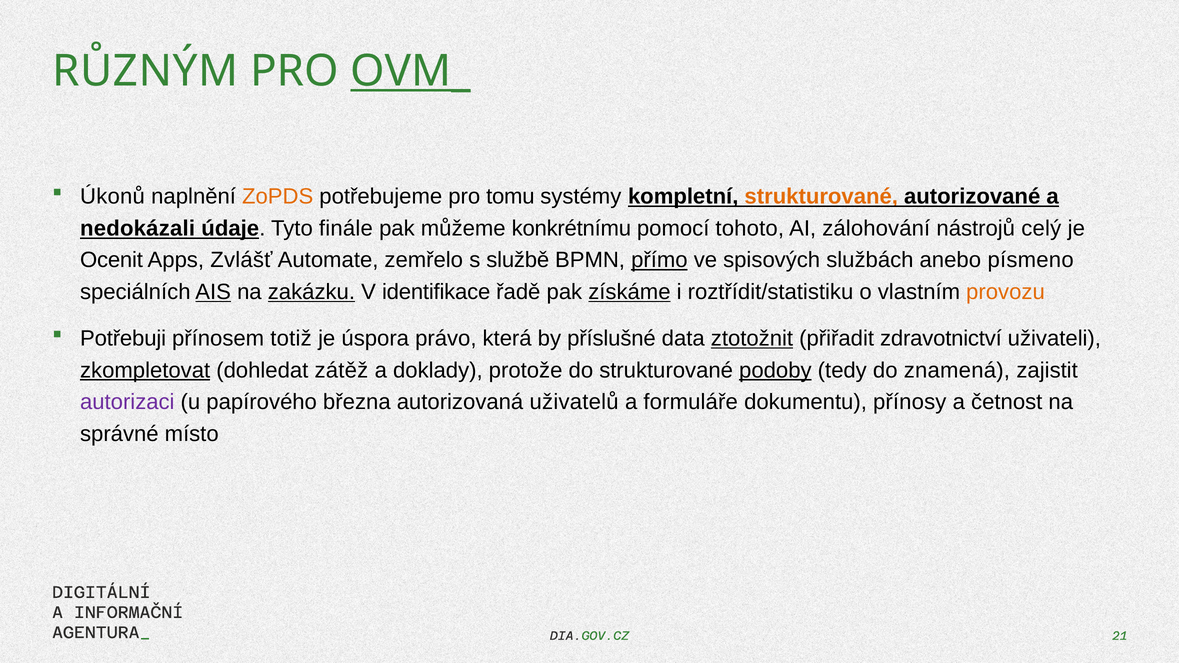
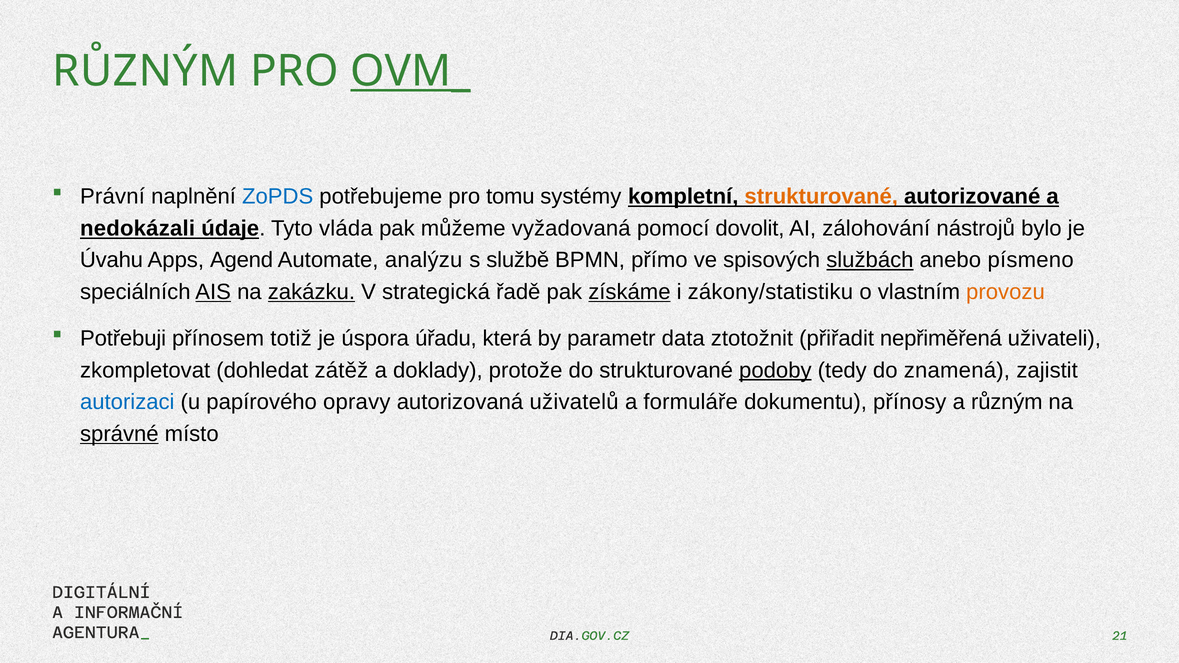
Úkonů: Úkonů -> Právní
ZoPDS colour: orange -> blue
finále: finále -> vláda
konkrétnímu: konkrétnímu -> vyžadovaná
tohoto: tohoto -> dovolit
celý: celý -> bylo
Ocenit: Ocenit -> Úvahu
Zvlášť: Zvlášť -> Agend
zemřelo: zemřelo -> analýzu
přímo underline: present -> none
službách underline: none -> present
identifikace: identifikace -> strategická
roztřídit/statistiku: roztřídit/statistiku -> zákony/statistiku
právo: právo -> úřadu
příslušné: příslušné -> parametr
ztotožnit underline: present -> none
zdravotnictví: zdravotnictví -> nepřiměřená
zkompletovat underline: present -> none
autorizaci colour: purple -> blue
března: března -> opravy
a četnost: četnost -> různým
správné underline: none -> present
